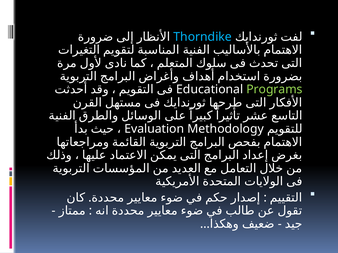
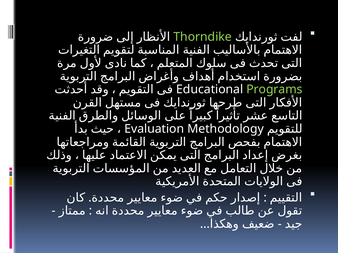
Thorndike colour: light blue -> light green
